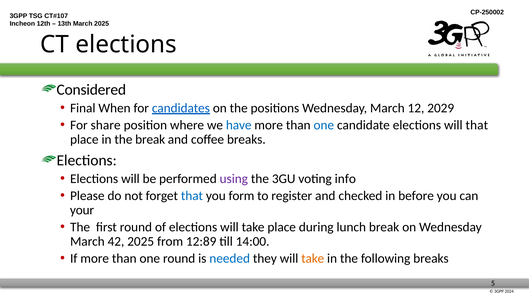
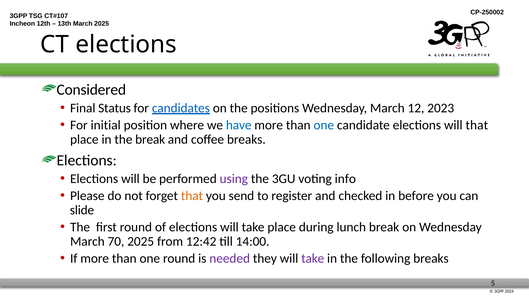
When: When -> Status
2029: 2029 -> 2023
share: share -> initial
that at (192, 195) colour: blue -> orange
form: form -> send
your: your -> slide
42: 42 -> 70
12:89: 12:89 -> 12:42
needed colour: blue -> purple
take at (313, 258) colour: orange -> purple
